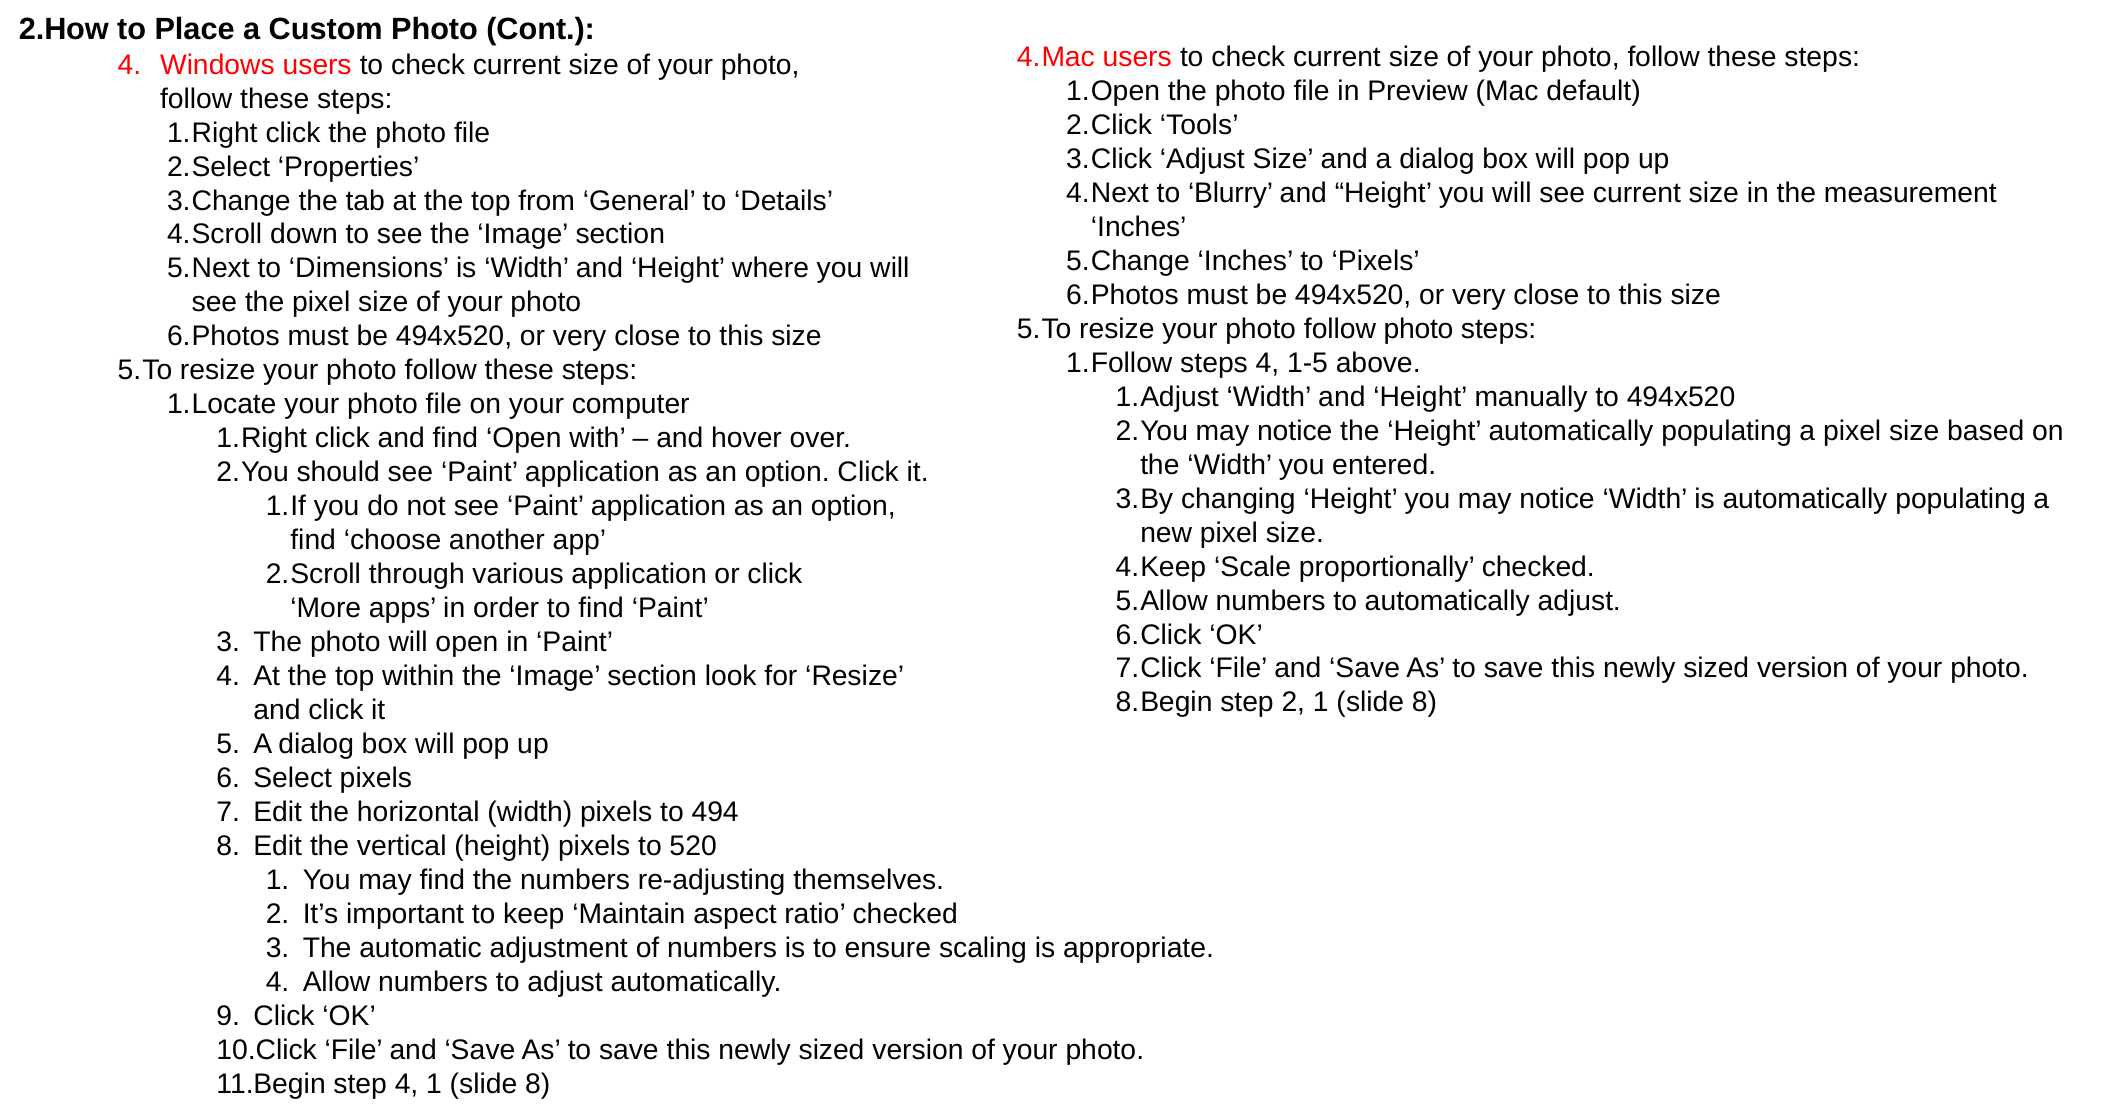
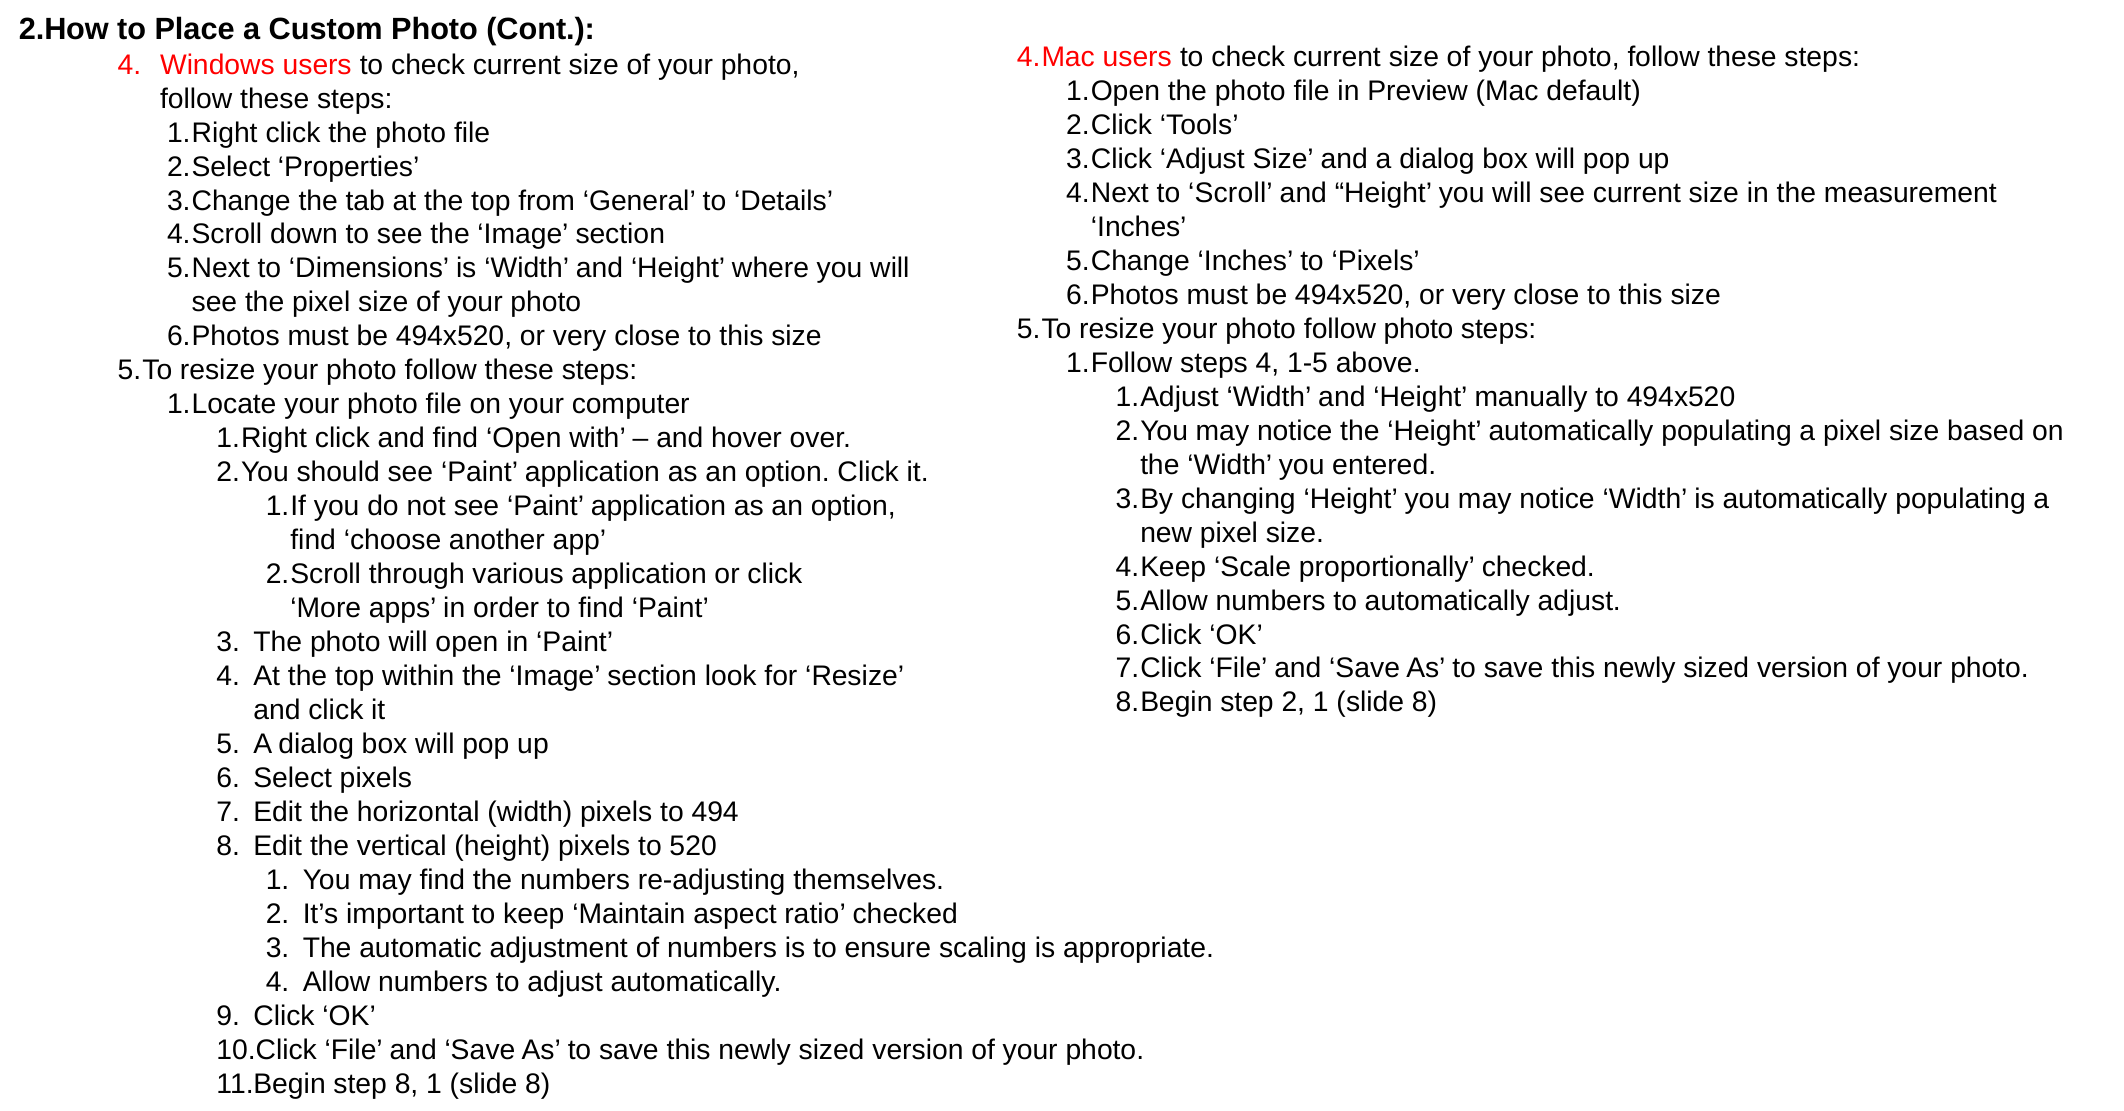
Blurry: Blurry -> Scroll
step 4: 4 -> 8
